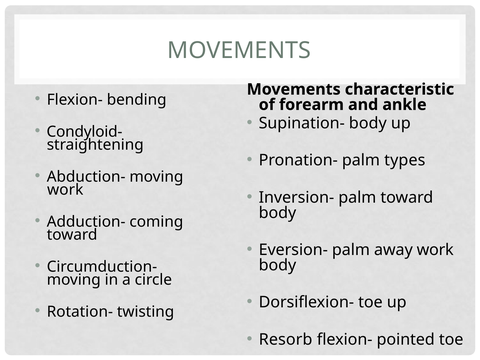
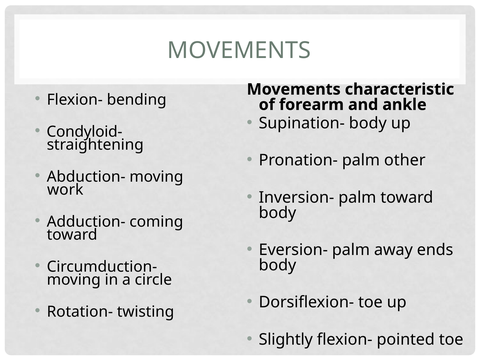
types: types -> other
away work: work -> ends
Resorb: Resorb -> Slightly
